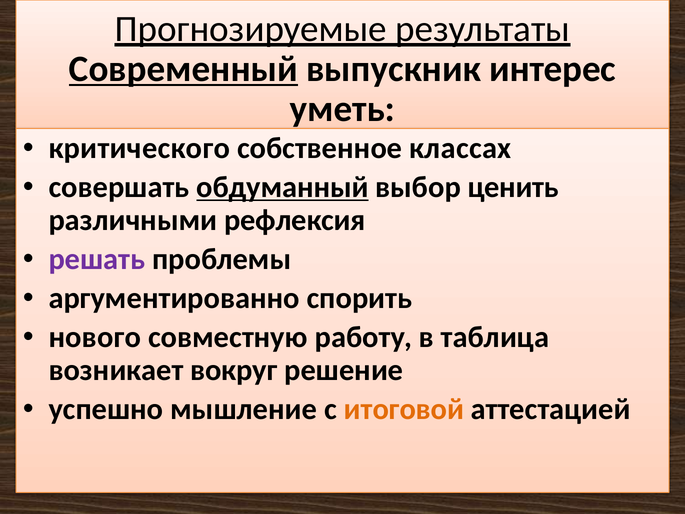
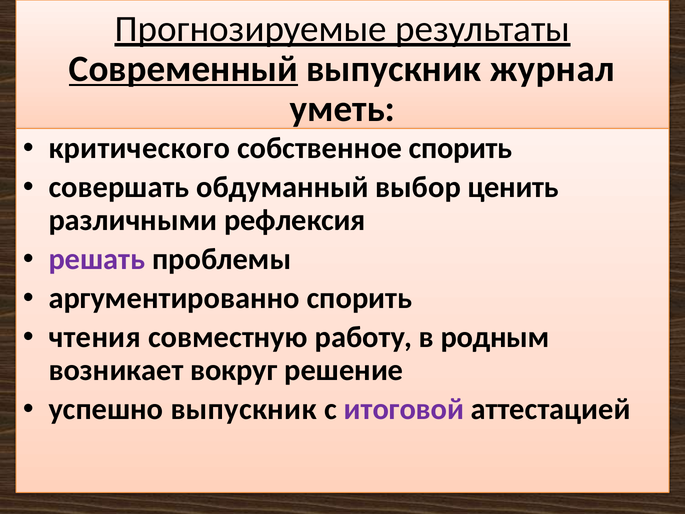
интерес: интерес -> журнал
собственное классах: классах -> спорить
обдуманный underline: present -> none
нового: нового -> чтения
таблица: таблица -> родным
успешно мышление: мышление -> выпускник
итоговой colour: orange -> purple
